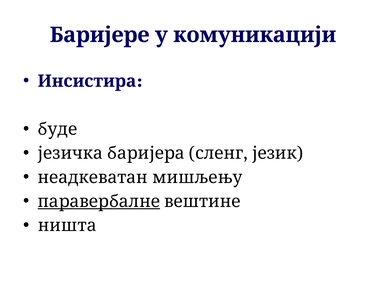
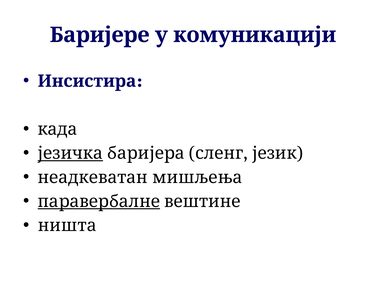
буде: буде -> када
језичка underline: none -> present
мишљењу: мишљењу -> мишљења
